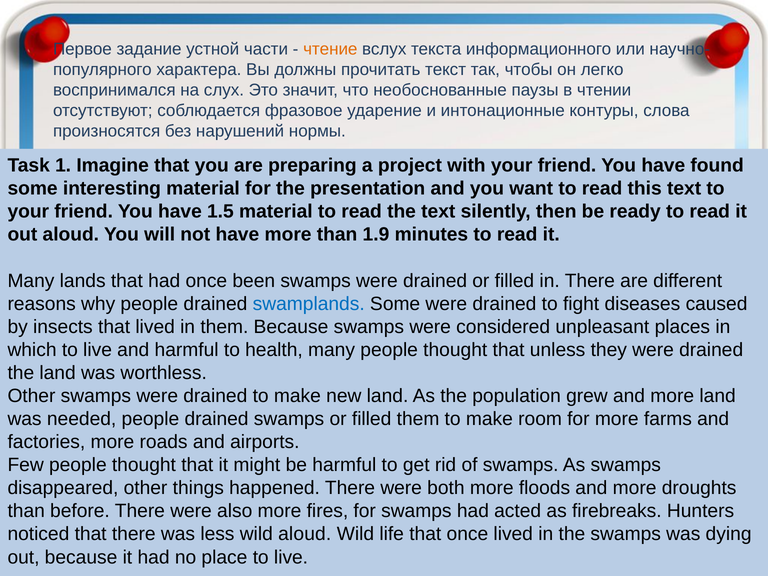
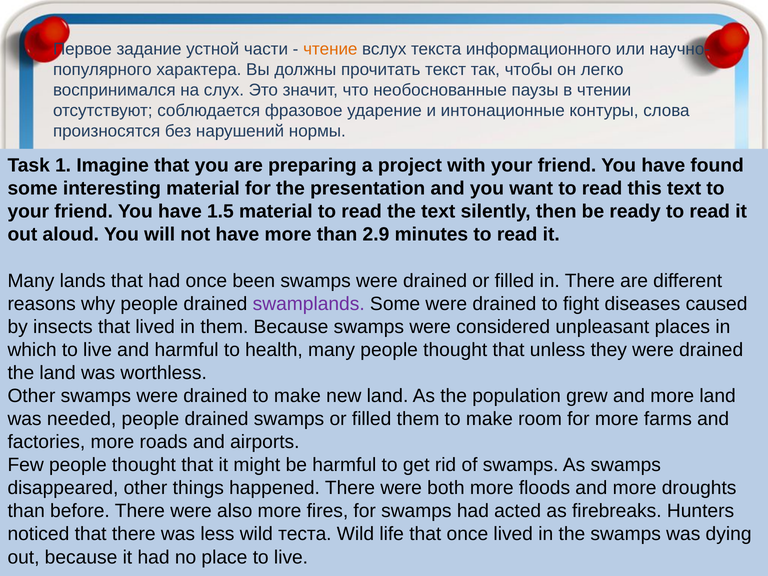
1.9: 1.9 -> 2.9
swamplands colour: blue -> purple
wild aloud: aloud -> теста
